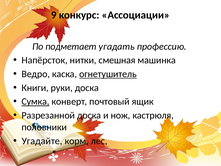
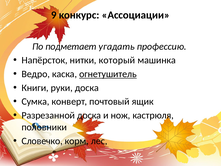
смешная: смешная -> который
Сумка underline: present -> none
Угадайте: Угадайте -> Словечко
